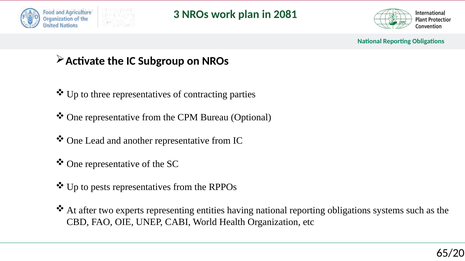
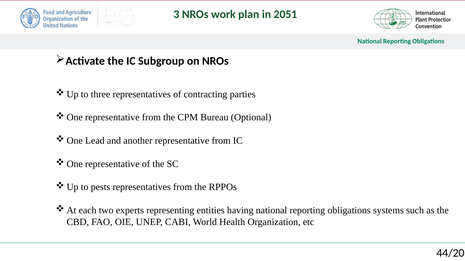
2081: 2081 -> 2051
after: after -> each
65/20: 65/20 -> 44/20
